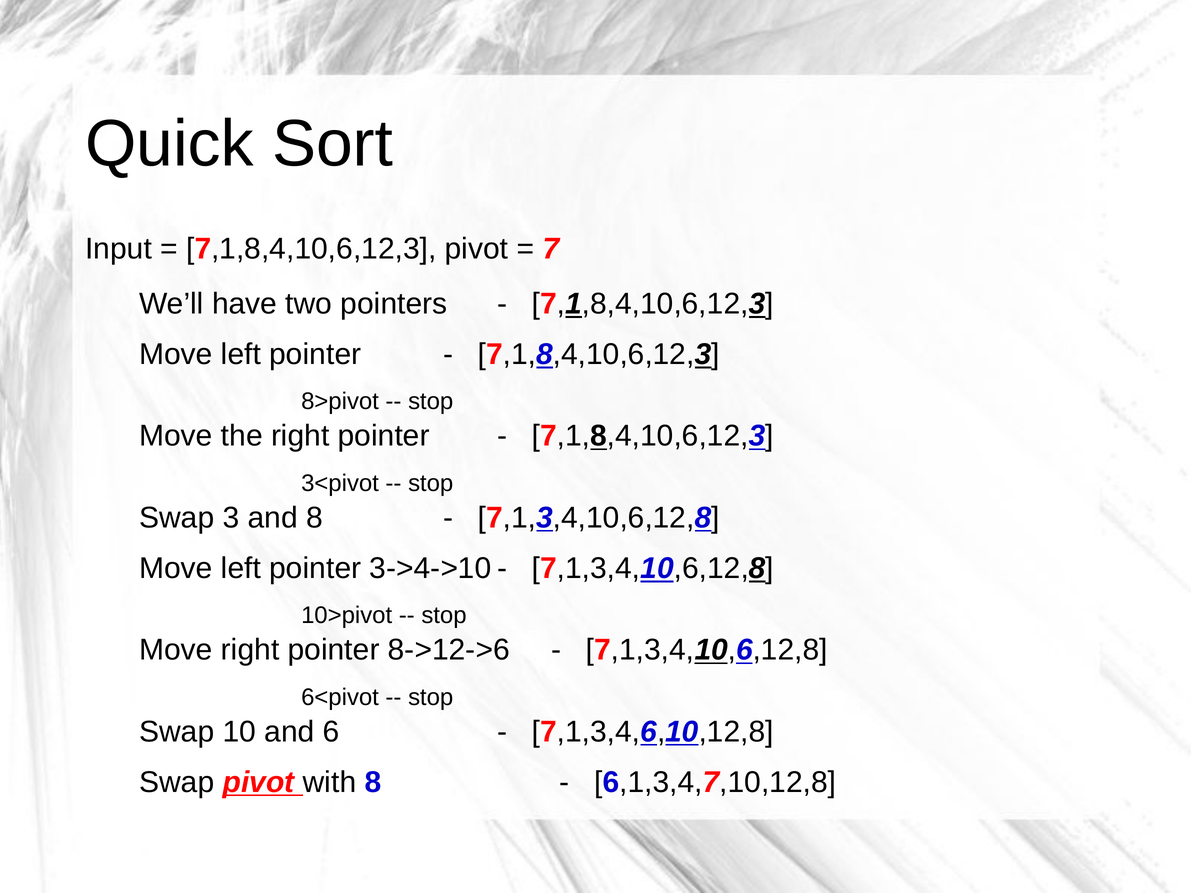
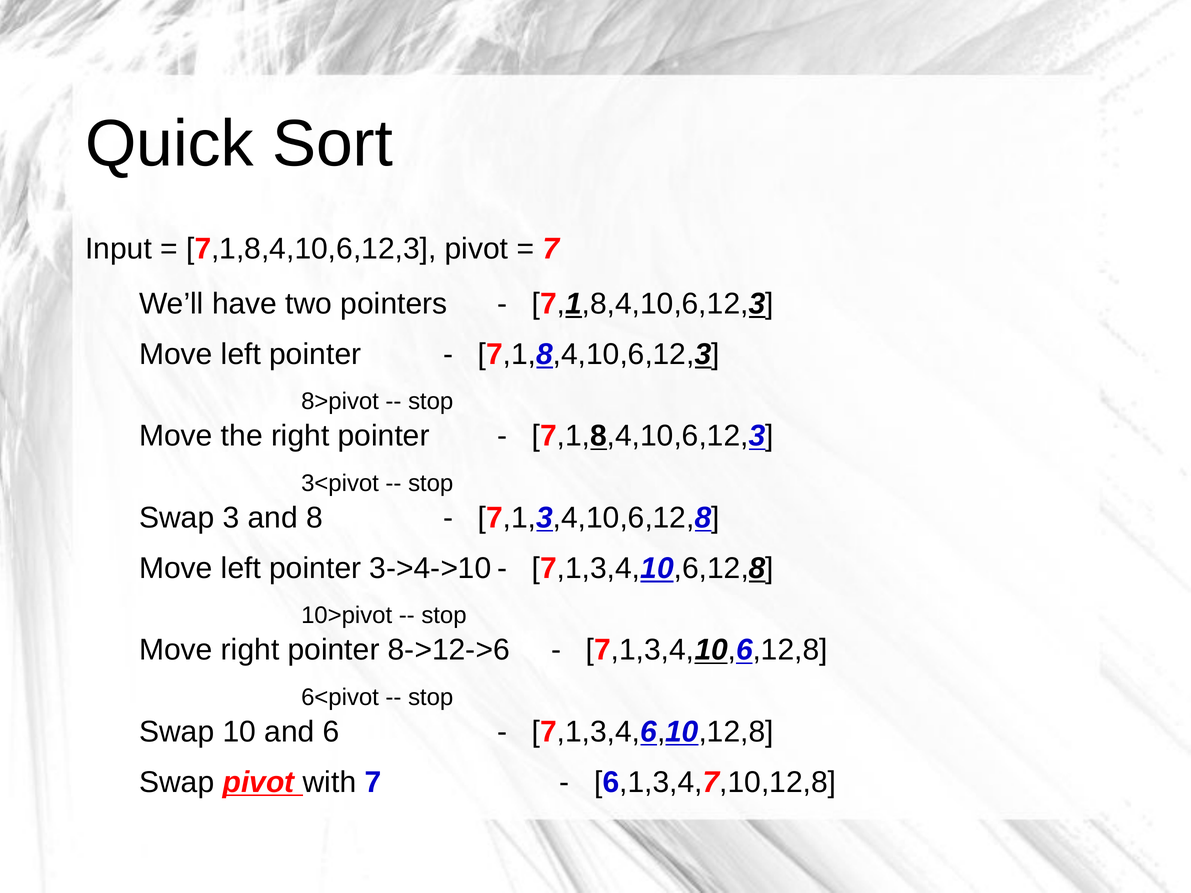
with 8: 8 -> 7
